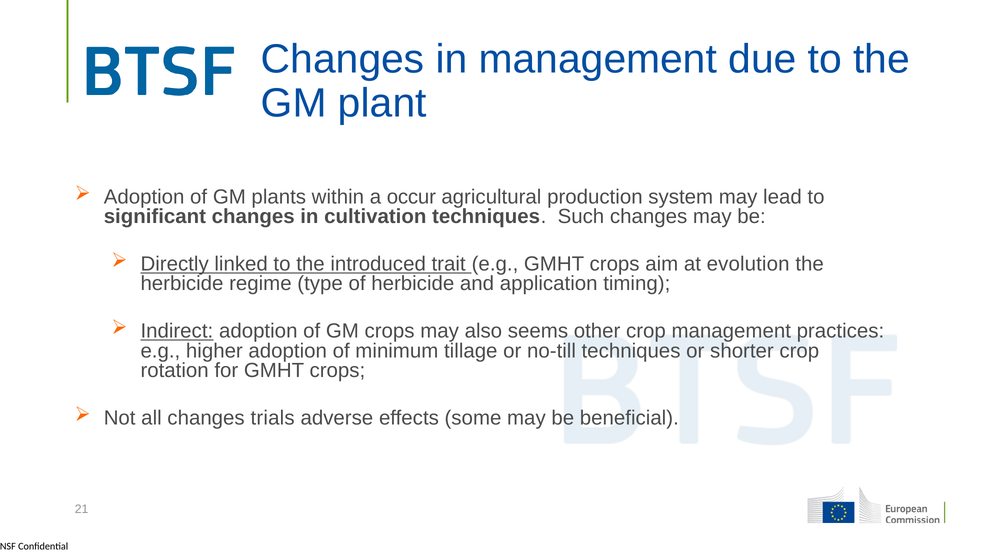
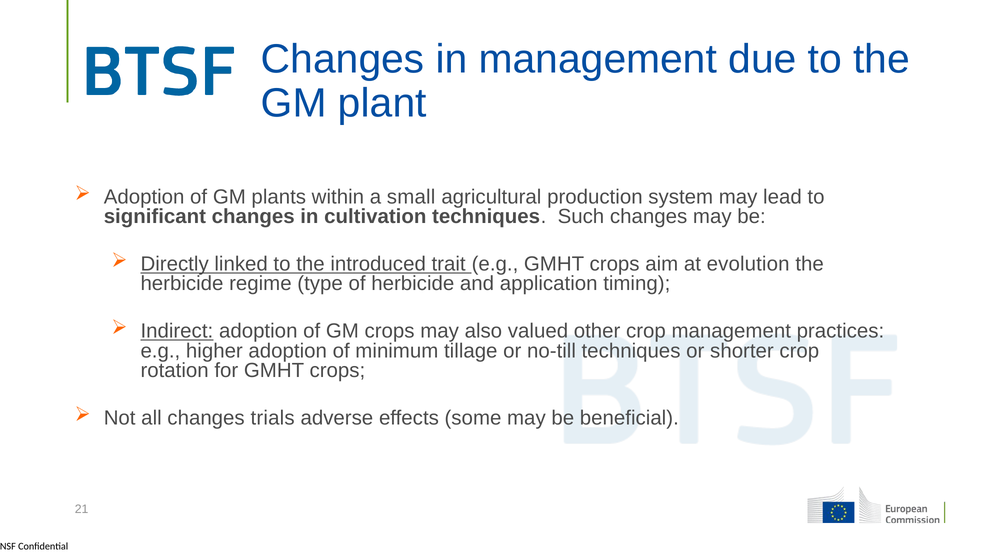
occur: occur -> small
seems: seems -> valued
